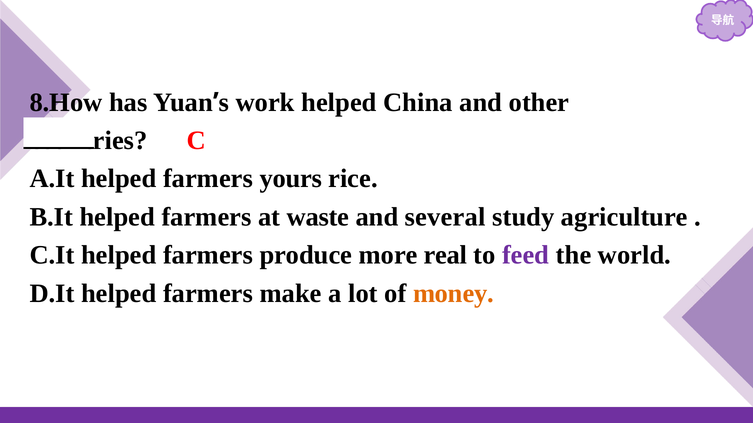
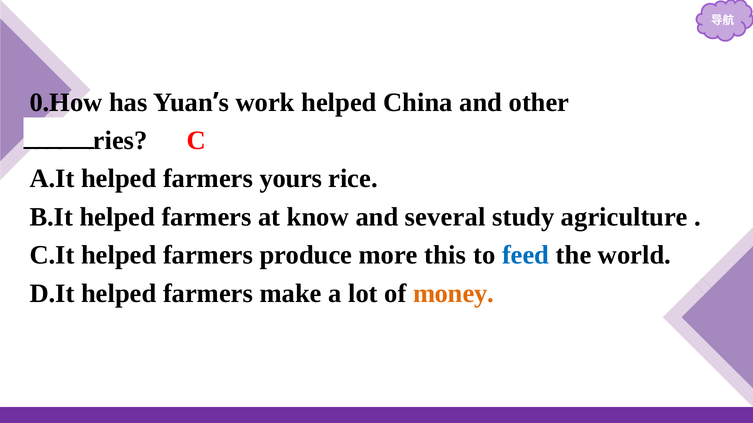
8.How: 8.How -> 0.How
waste: waste -> know
real: real -> this
feed colour: purple -> blue
